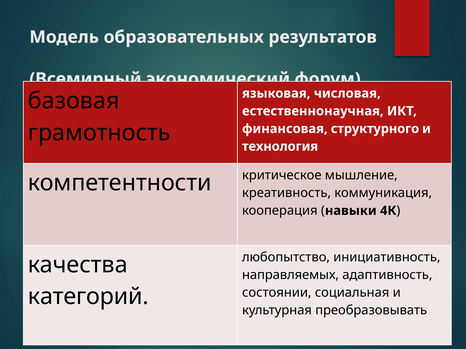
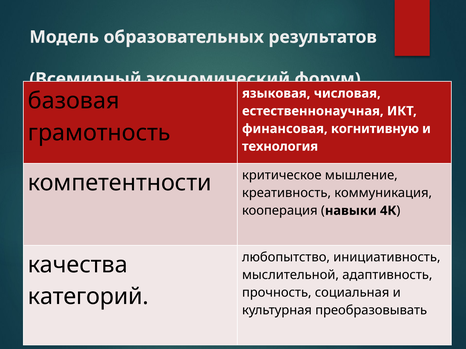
структурного: структурного -> когнитивную
направляемых: направляемых -> мыслительной
состоянии: состоянии -> прочность
